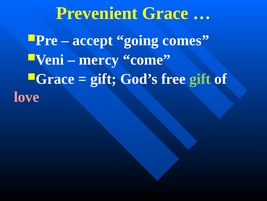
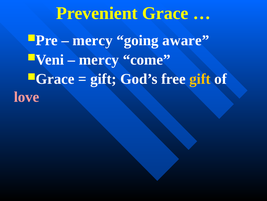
accept at (93, 40): accept -> mercy
comes: comes -> aware
gift at (200, 79) colour: light green -> yellow
